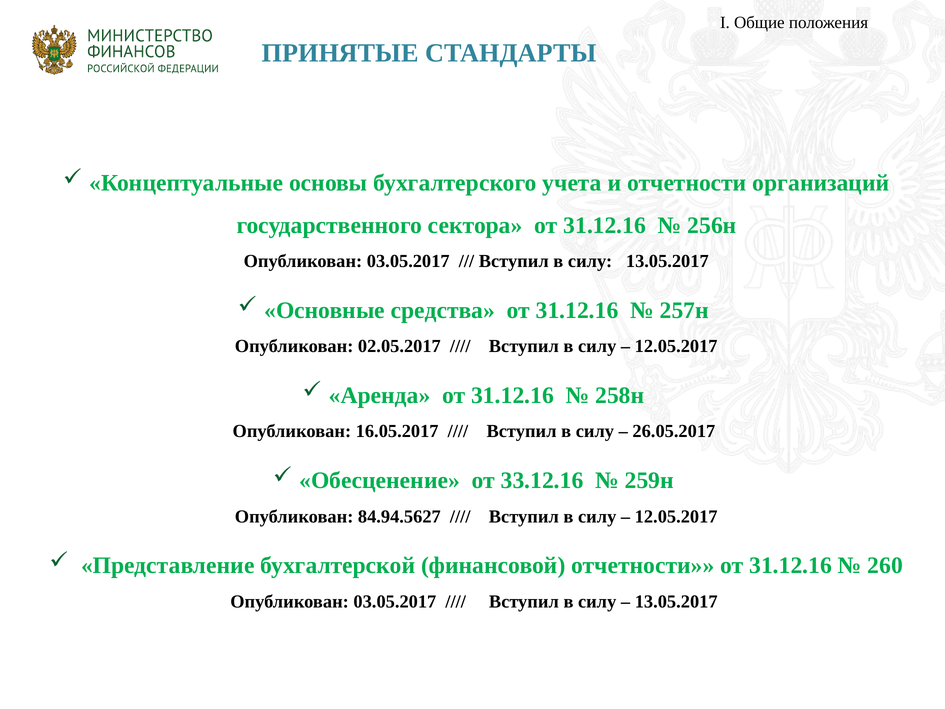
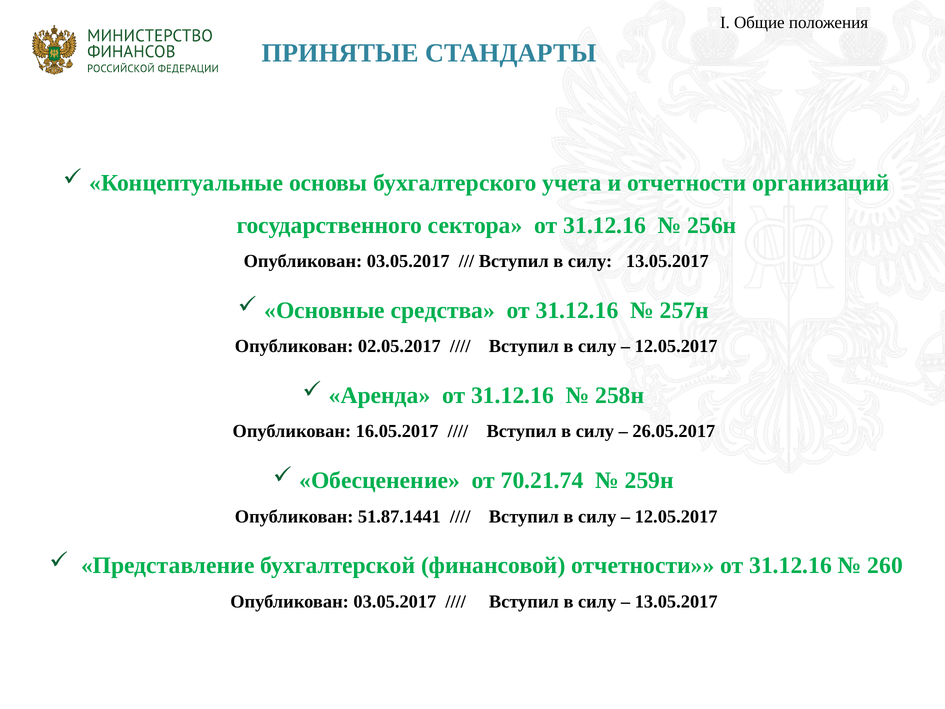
33.12.16: 33.12.16 -> 70.21.74
84.94.5627: 84.94.5627 -> 51.87.1441
